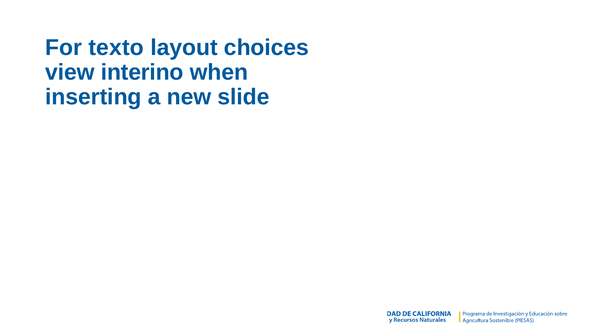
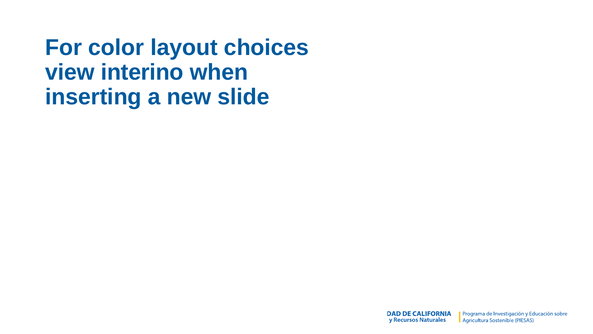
texto: texto -> color
